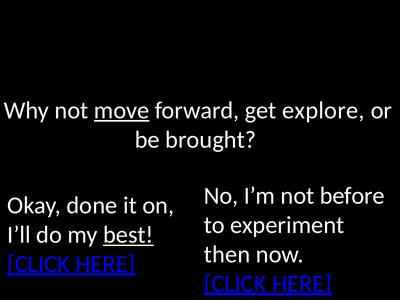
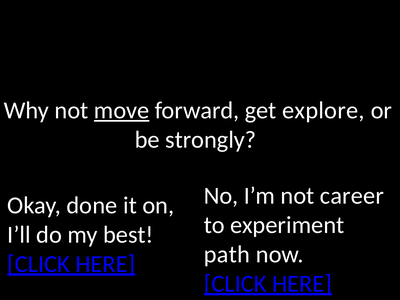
brought: brought -> strongly
before: before -> career
best underline: present -> none
then: then -> path
